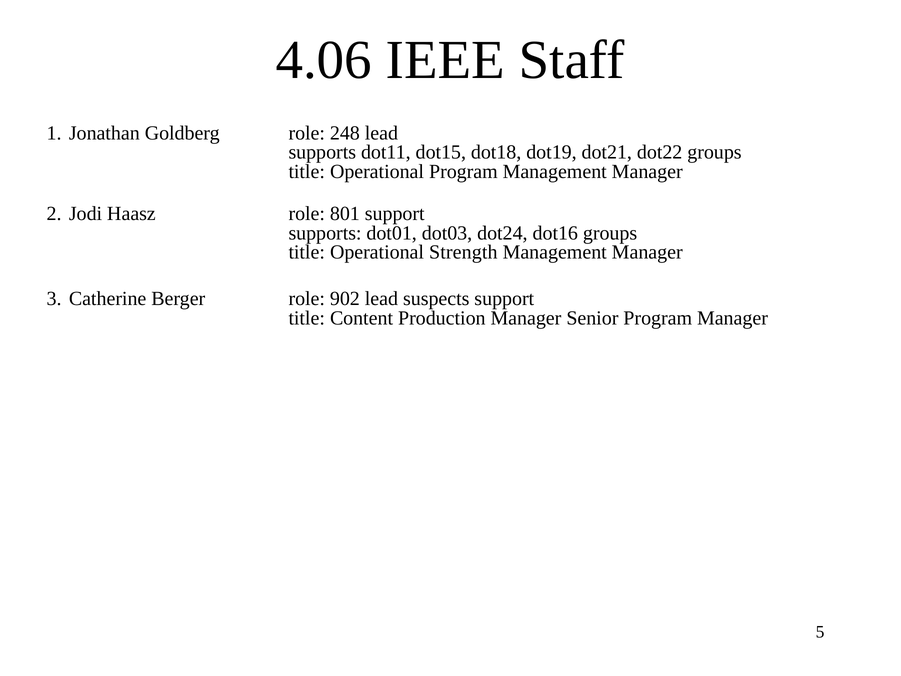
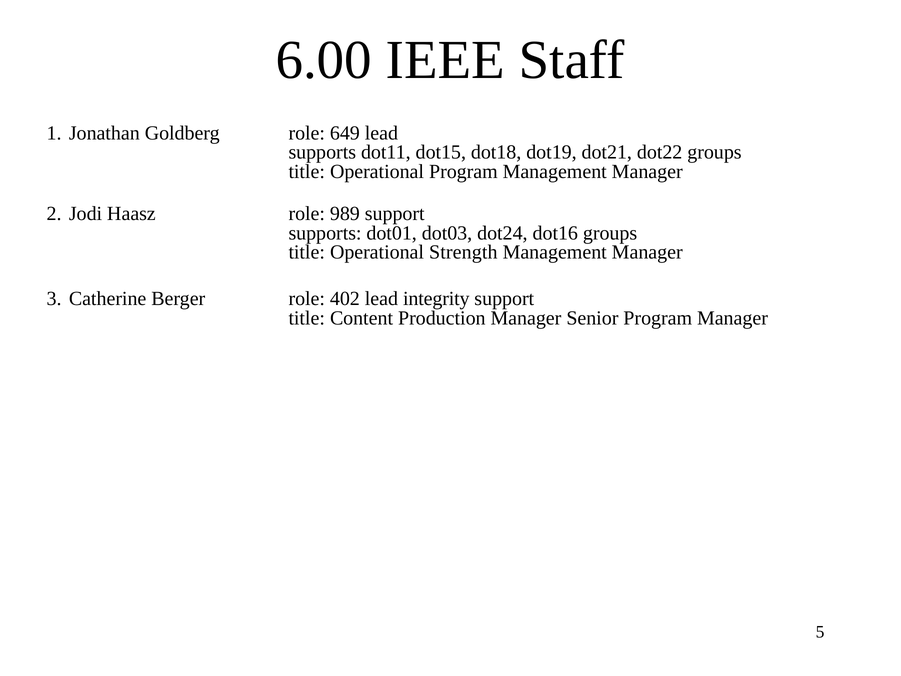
4.06: 4.06 -> 6.00
248: 248 -> 649
801: 801 -> 989
902: 902 -> 402
suspects: suspects -> integrity
